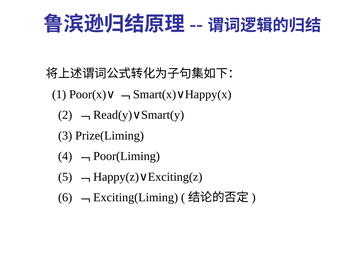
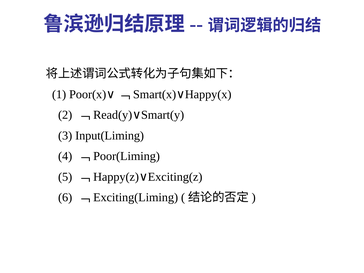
Prize(Liming: Prize(Liming -> Input(Liming
